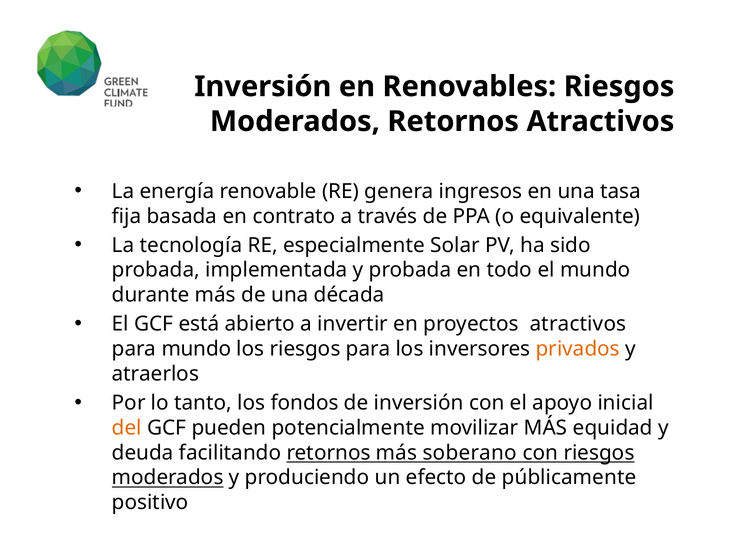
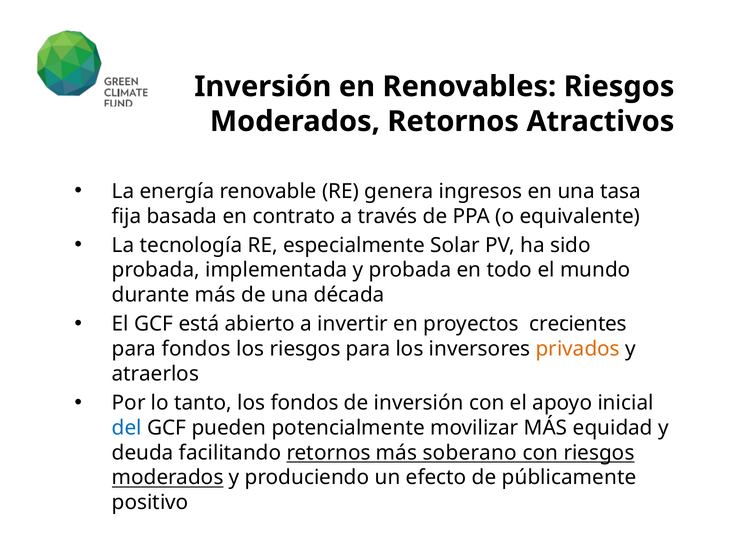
proyectos atractivos: atractivos -> crecientes
para mundo: mundo -> fondos
del colour: orange -> blue
